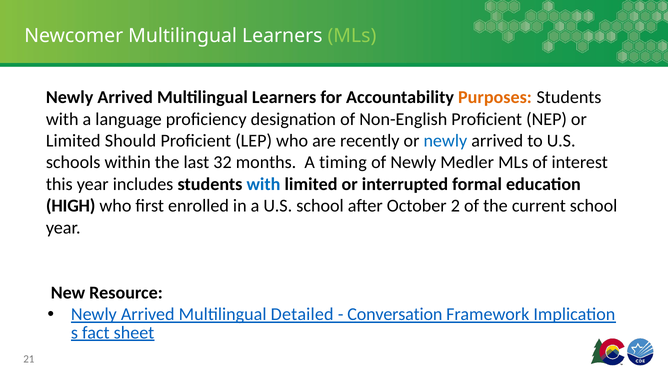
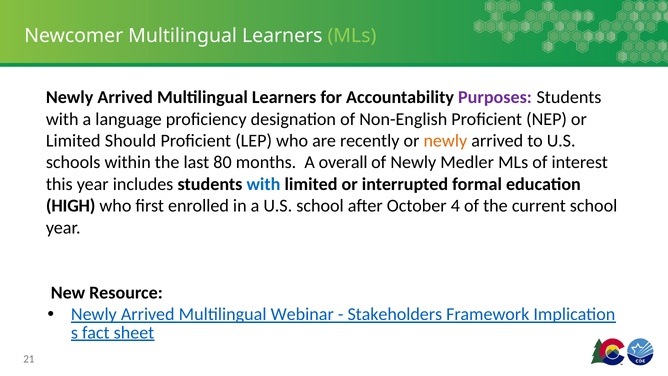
Purposes colour: orange -> purple
newly at (445, 141) colour: blue -> orange
32: 32 -> 80
timing: timing -> overall
2: 2 -> 4
Detailed: Detailed -> Webinar
Conversation: Conversation -> Stakeholders
